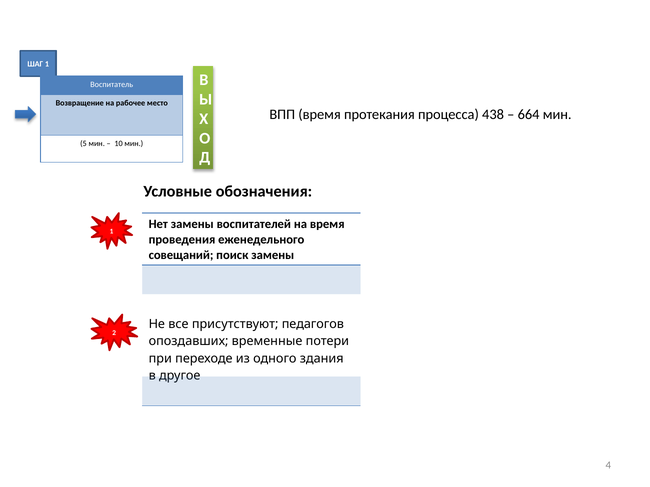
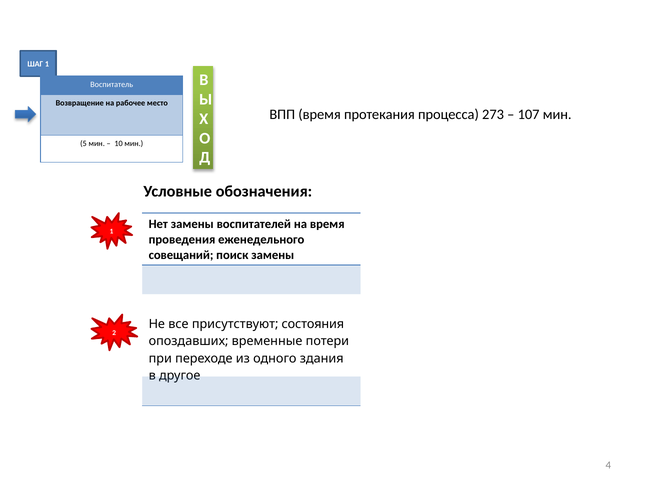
438: 438 -> 273
664: 664 -> 107
педагогов: педагогов -> состояния
